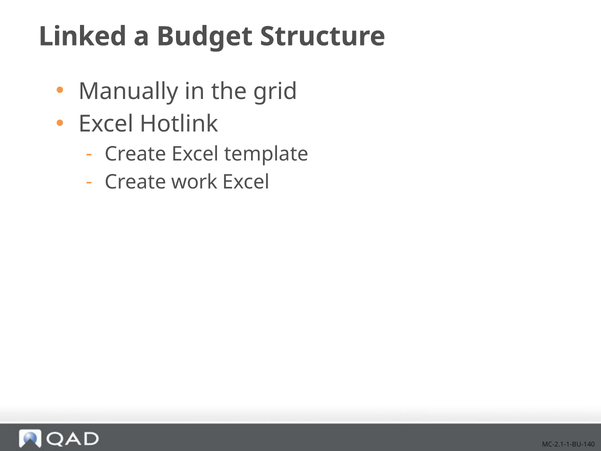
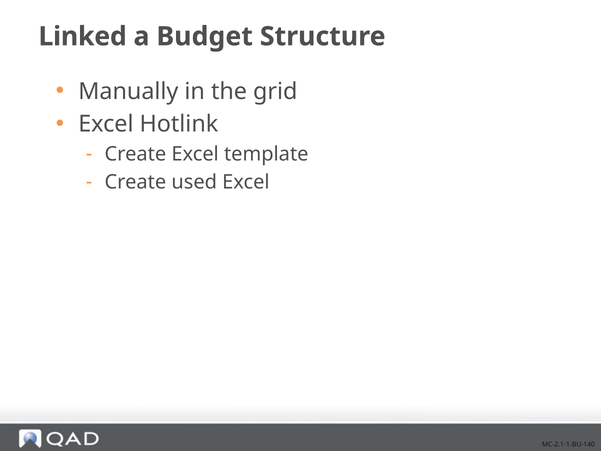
work: work -> used
